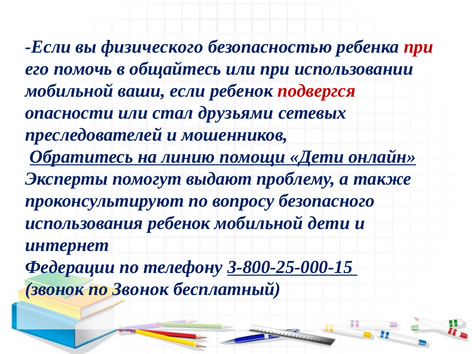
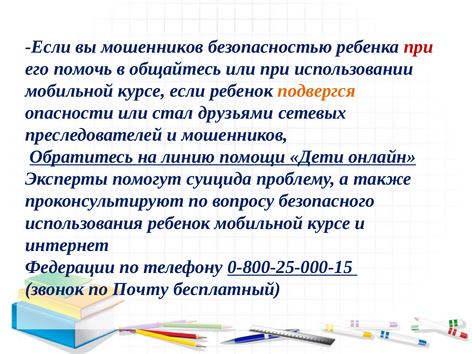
вы физического: физического -> мошенников
ваши at (142, 91): ваши -> курсе
подвергся colour: red -> orange
выдают: выдают -> суицида
дети at (329, 223): дети -> курсе
3-800-25-000-15: 3-800-25-000-15 -> 0-800-25-000-15
по Звонок: Звонок -> Почту
